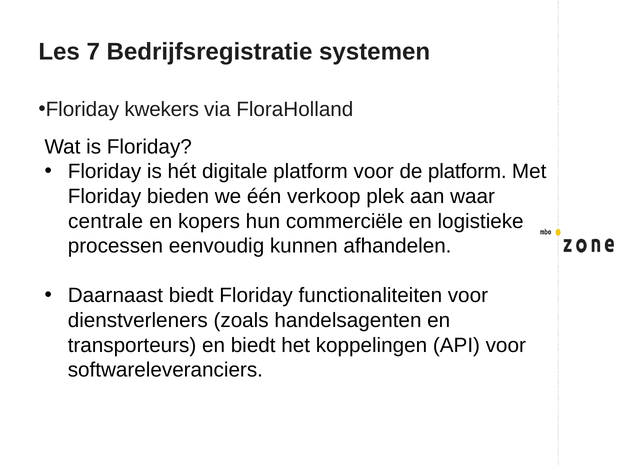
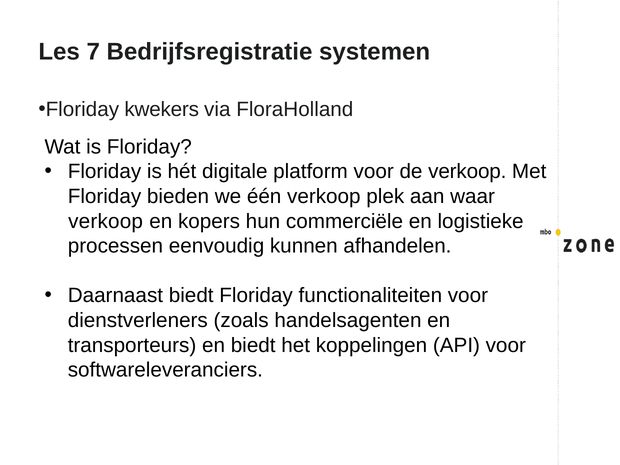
de platform: platform -> verkoop
centrale at (106, 221): centrale -> verkoop
